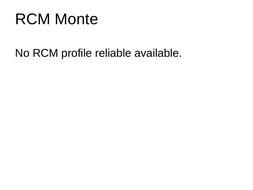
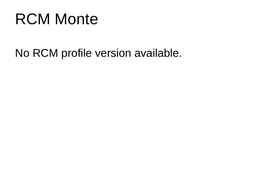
reliable: reliable -> version
